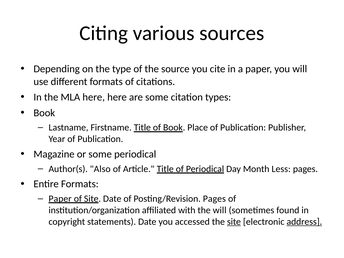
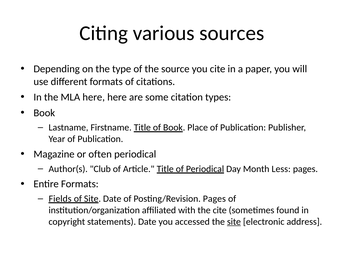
or some: some -> often
Also: Also -> Club
Paper at (60, 199): Paper -> Fields
the will: will -> cite
address underline: present -> none
